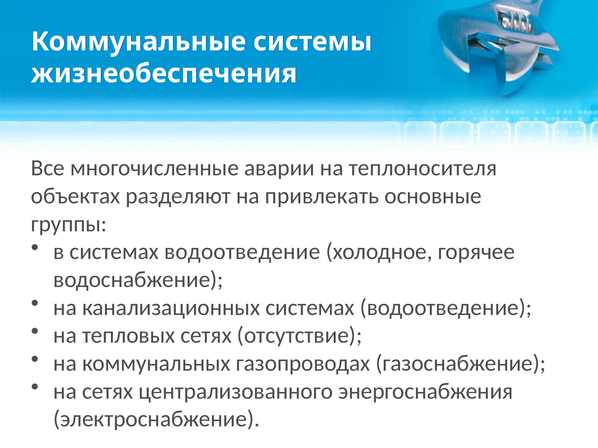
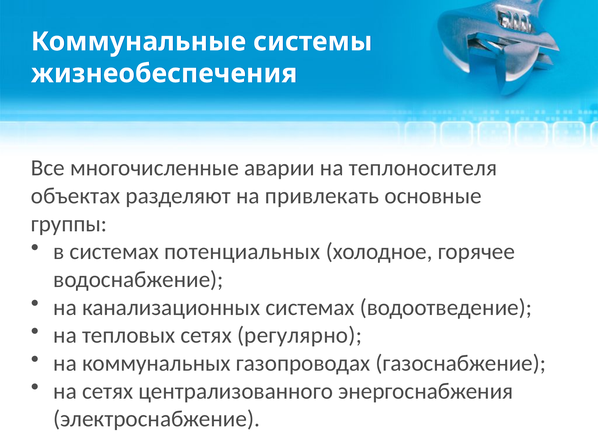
в системах водоотведение: водоотведение -> потенциальных
отсутствие: отсутствие -> регулярно
